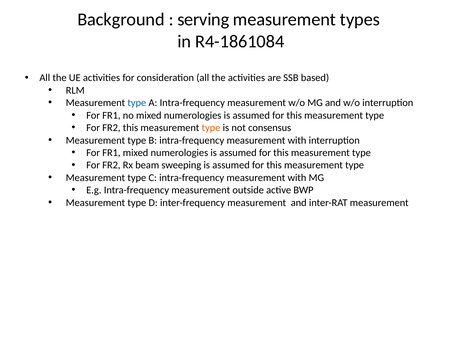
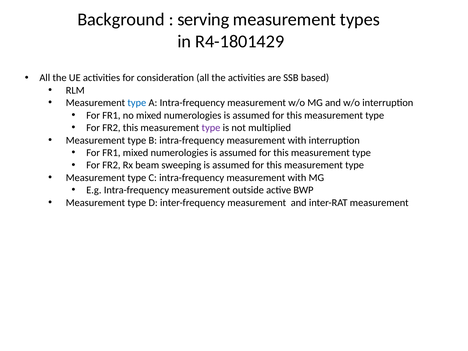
R4-1861084: R4-1861084 -> R4-1801429
type at (211, 128) colour: orange -> purple
consensus: consensus -> multiplied
